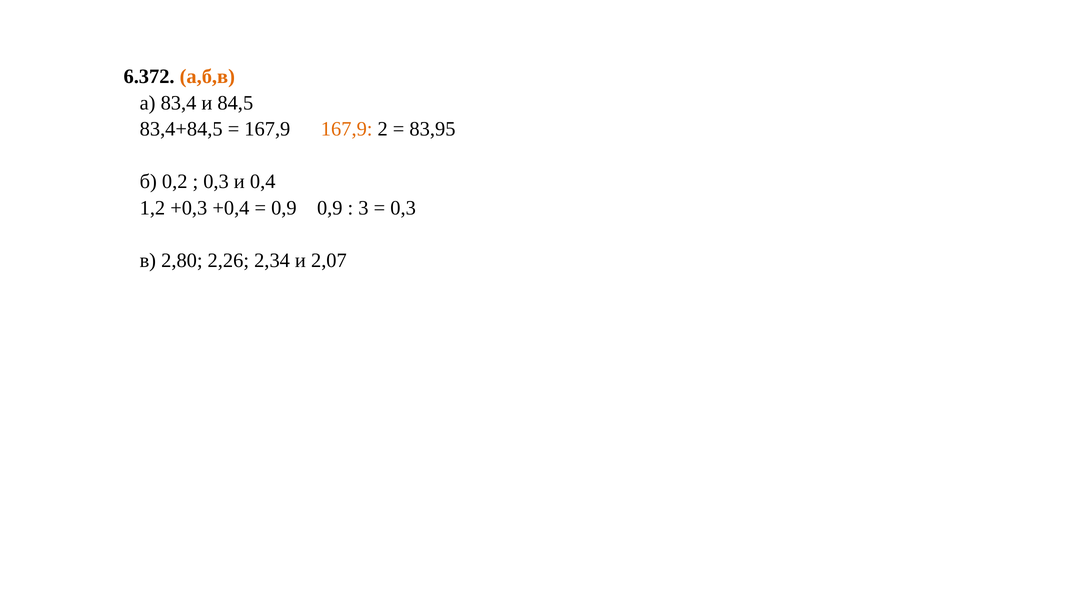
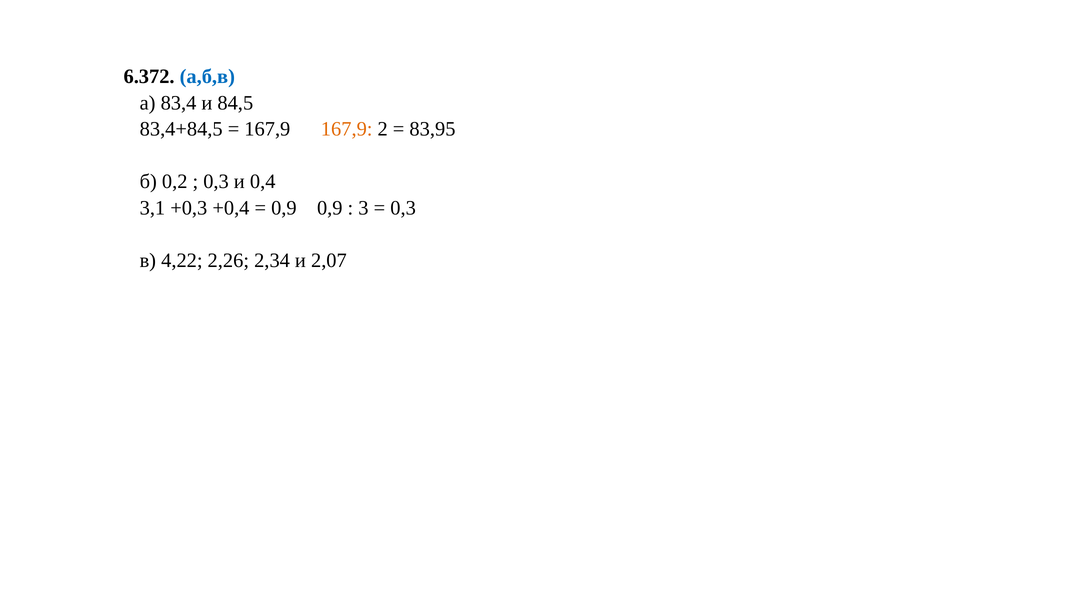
а,б,в colour: orange -> blue
1,2: 1,2 -> 3,1
2,80: 2,80 -> 4,22
